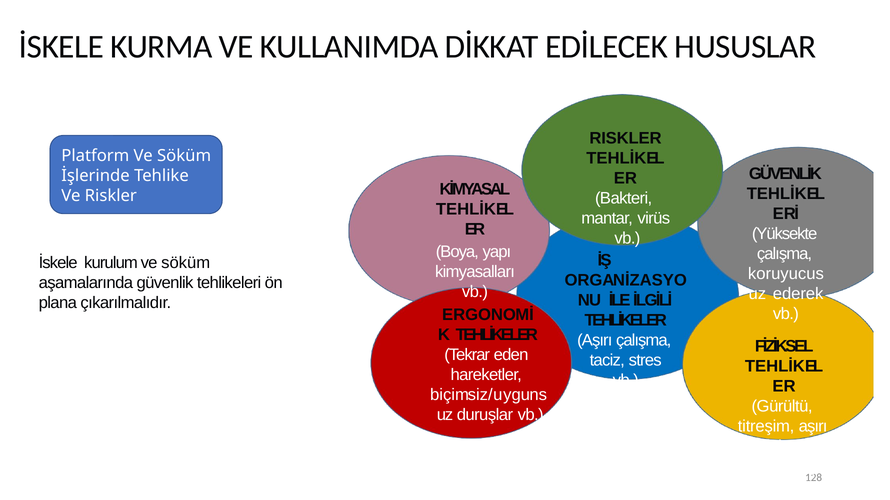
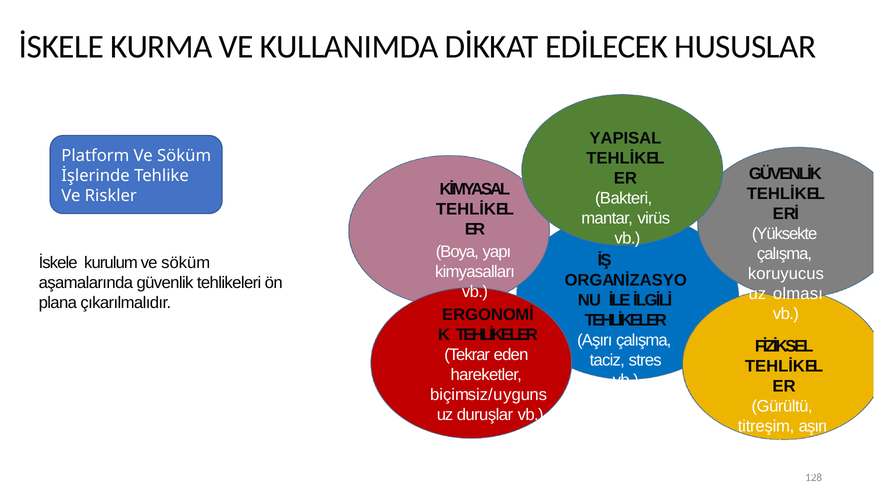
RISKLER at (625, 138): RISKLER -> YAPISAL
ederek: ederek -> olması
